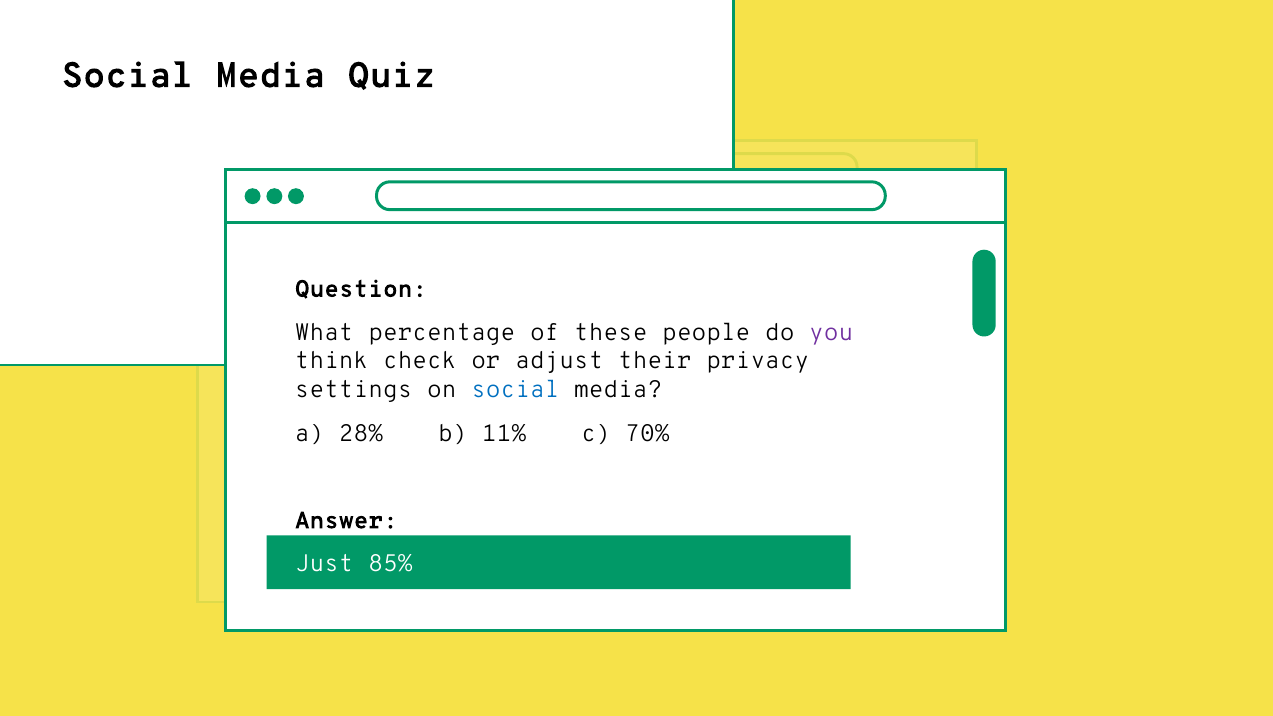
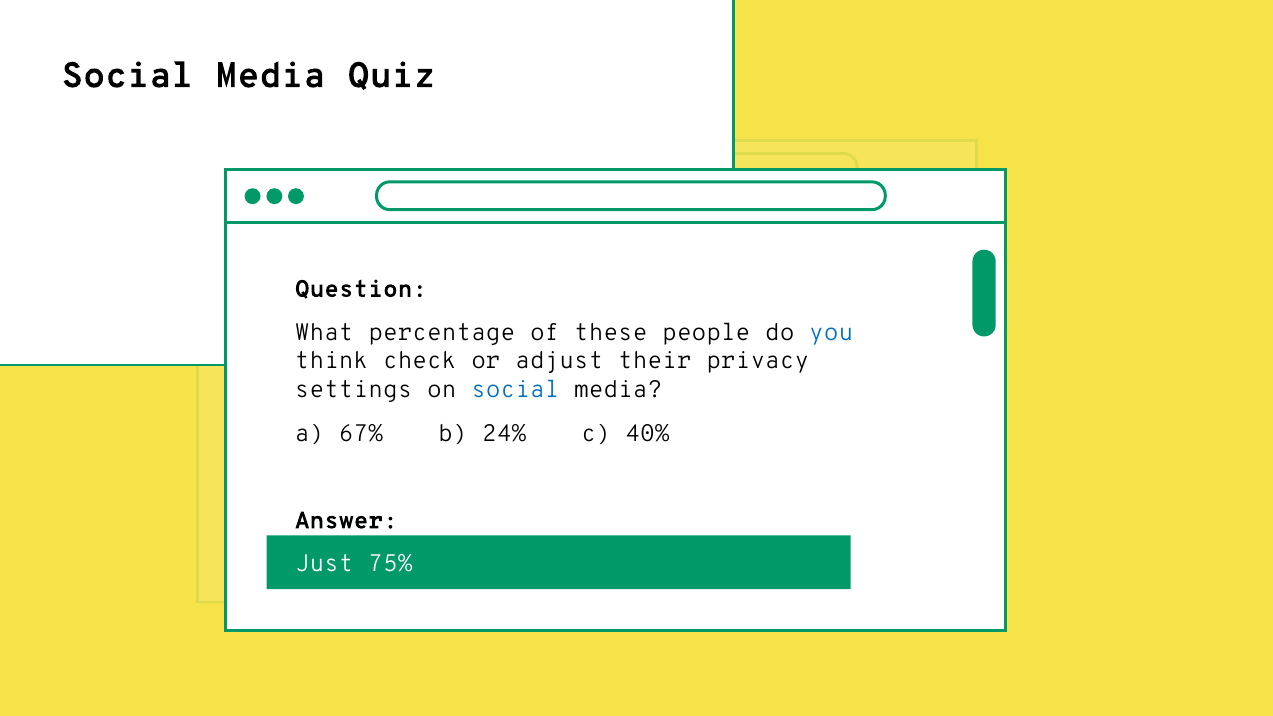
you at (831, 332) colour: purple -> blue
28%: 28% -> 67%
11%: 11% -> 24%
70%: 70% -> 40%
85%: 85% -> 75%
